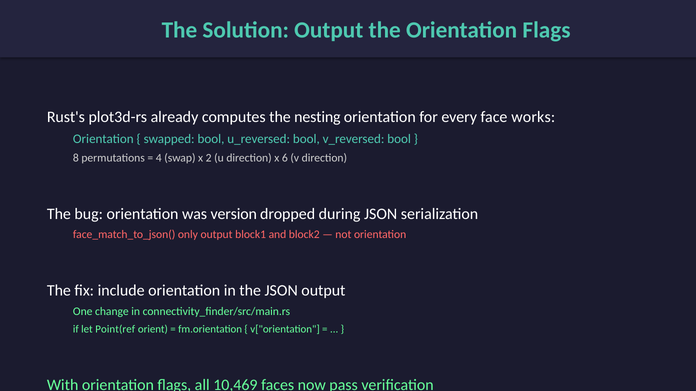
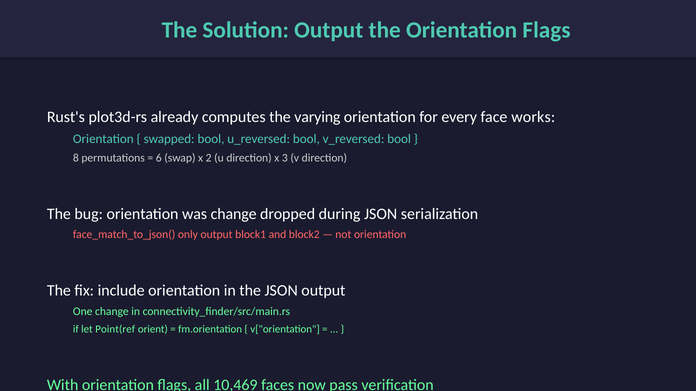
nesting: nesting -> varying
4: 4 -> 6
6: 6 -> 3
was version: version -> change
